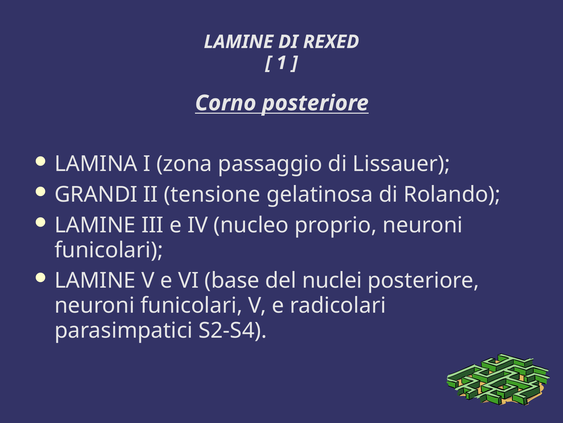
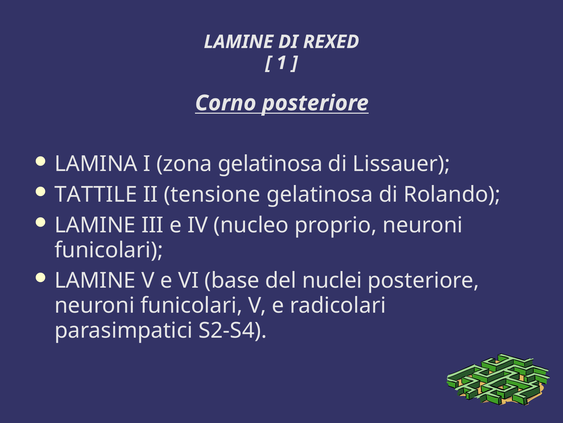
zona passaggio: passaggio -> gelatinosa
GRANDI: GRANDI -> TATTILE
